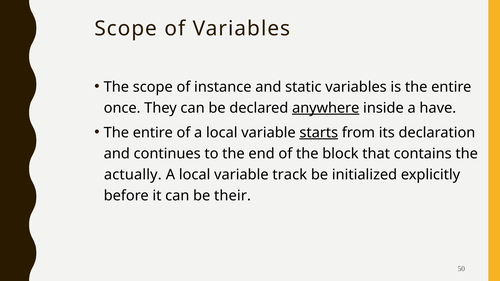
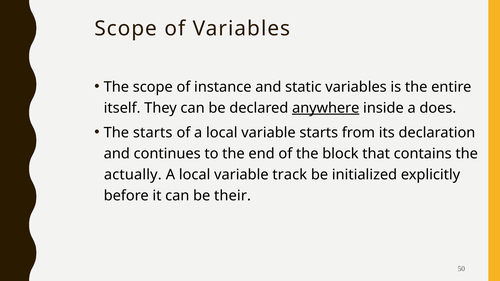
once: once -> itself
have: have -> does
entire at (153, 133): entire -> starts
starts at (319, 133) underline: present -> none
